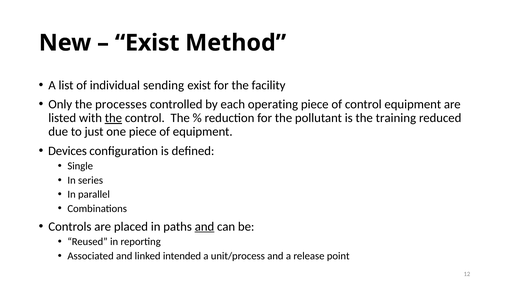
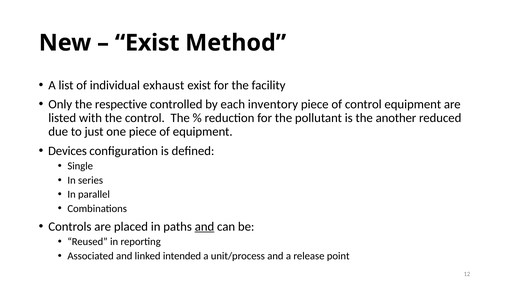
sending: sending -> exhaust
processes: processes -> respective
operating: operating -> inventory
the at (113, 118) underline: present -> none
training: training -> another
